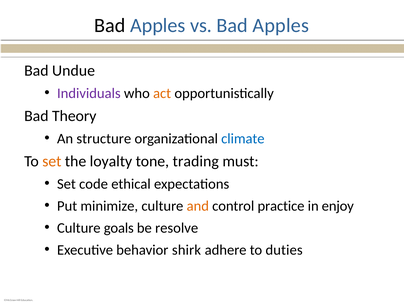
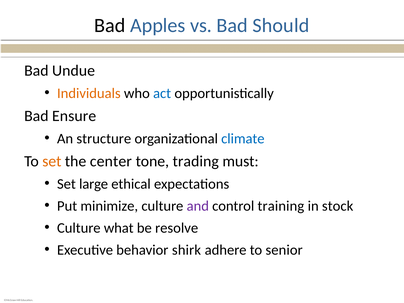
vs Bad Apples: Apples -> Should
Individuals colour: purple -> orange
act colour: orange -> blue
Theory: Theory -> Ensure
loyalty: loyalty -> center
code: code -> large
and colour: orange -> purple
practice: practice -> training
enjoy: enjoy -> stock
goals: goals -> what
duties: duties -> senior
